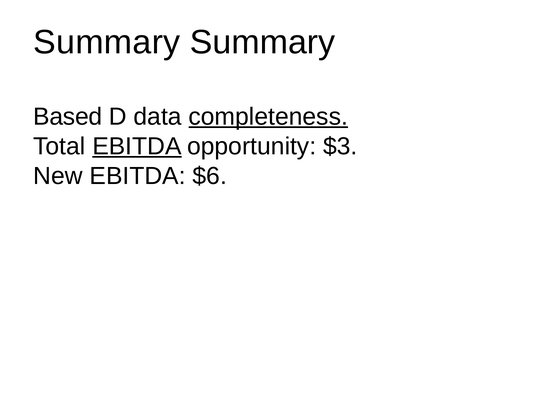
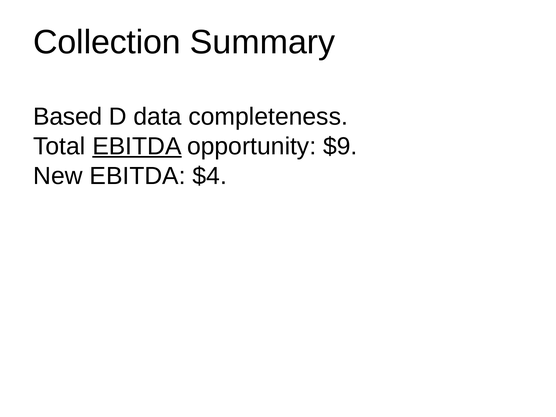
Summary at (107, 42): Summary -> Collection
completeness underline: present -> none
$3: $3 -> $9
$6: $6 -> $4
